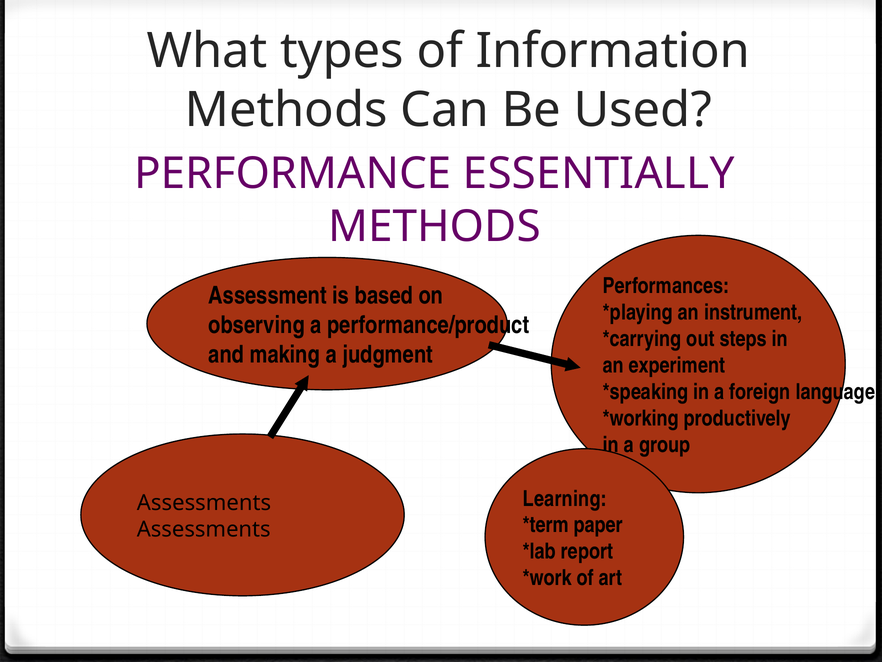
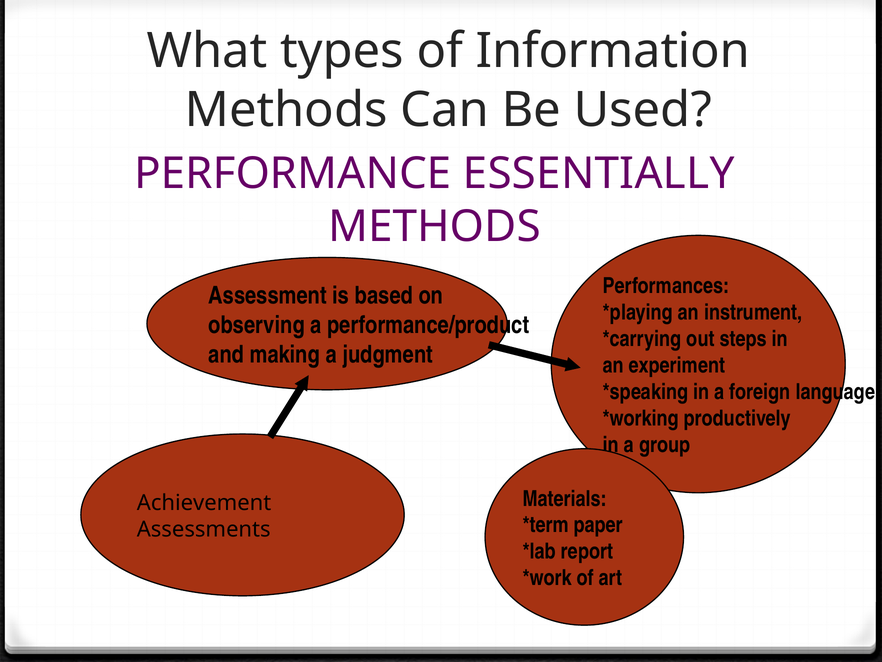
Learning: Learning -> Materials
Assessments at (204, 503): Assessments -> Achievement
